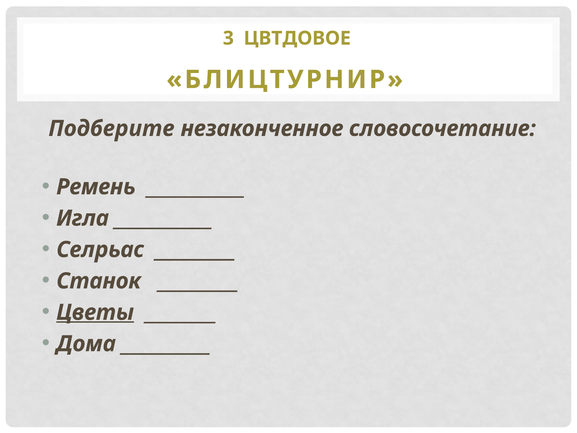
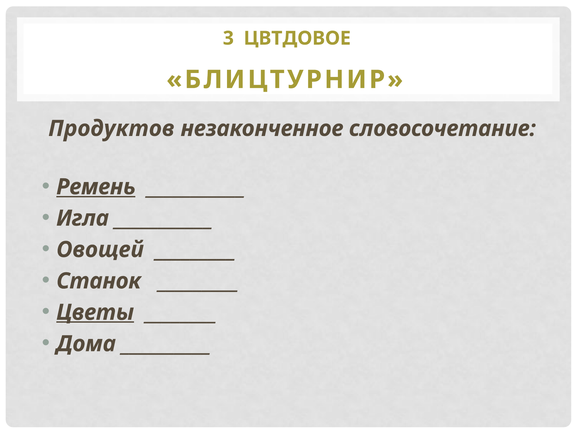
Подберите: Подберите -> Продуктов
Ремень underline: none -> present
Селрьас: Селрьас -> Овощей
